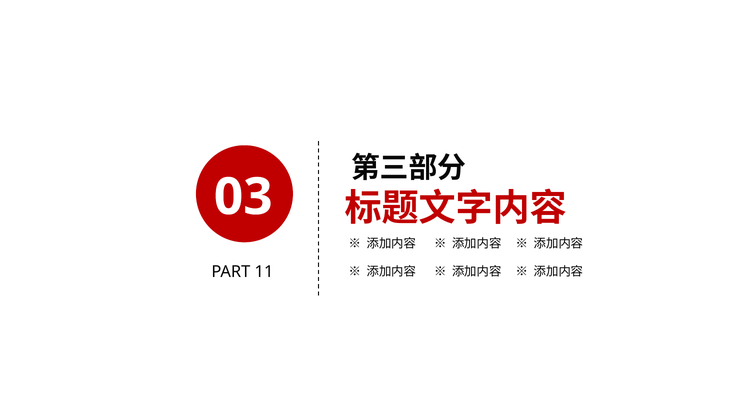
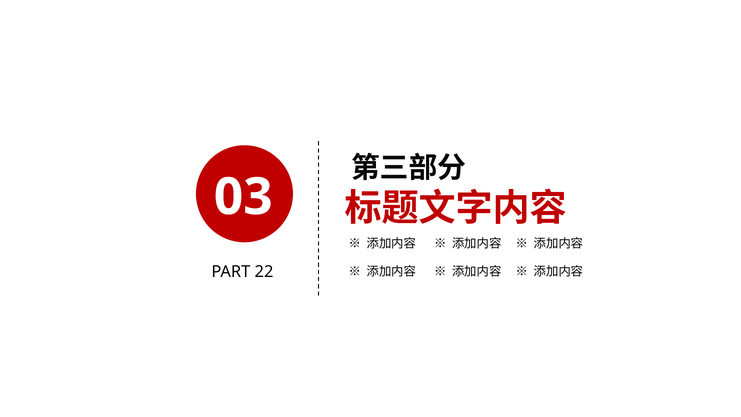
11: 11 -> 22
